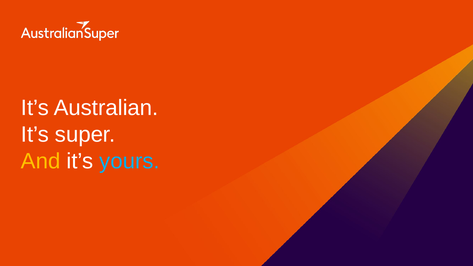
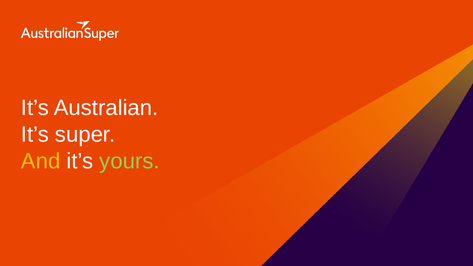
yours colour: light blue -> light green
